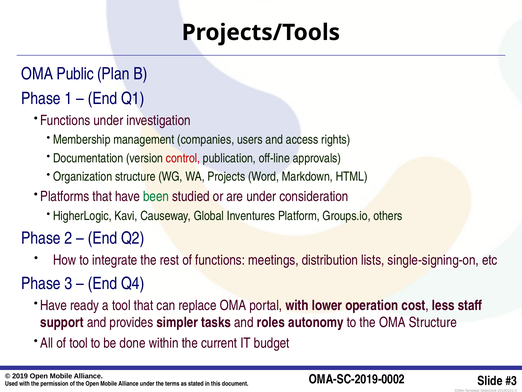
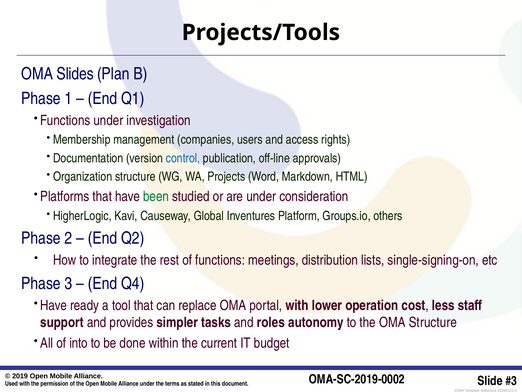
Public: Public -> Slides
control colour: red -> blue
of tool: tool -> into
